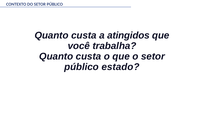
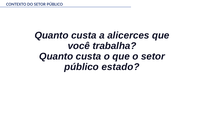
atingidos: atingidos -> alicerces
